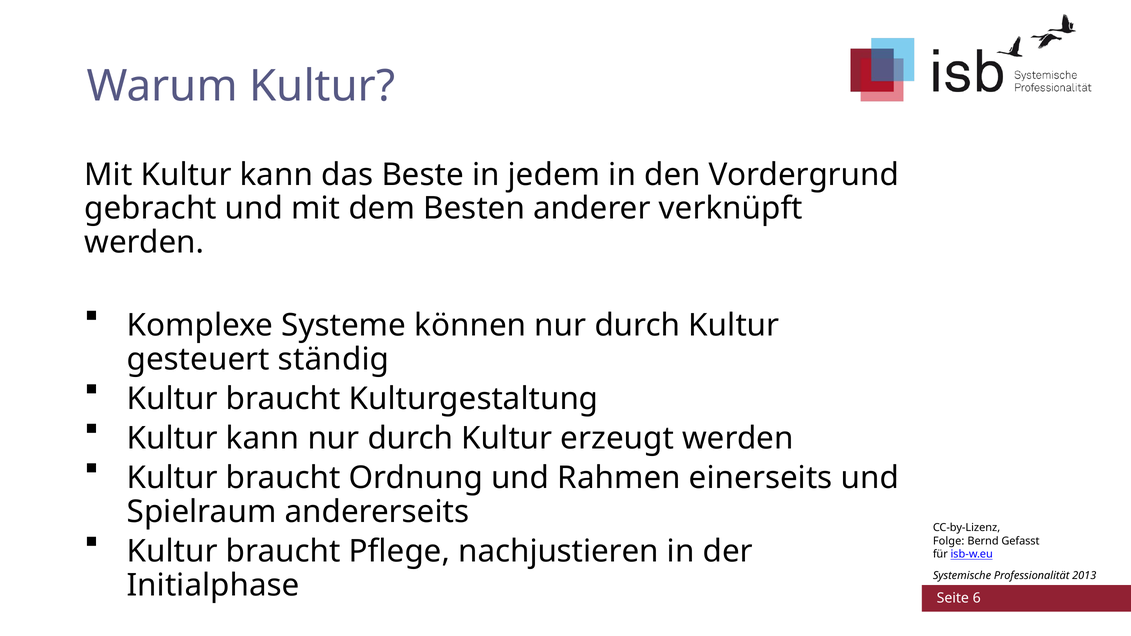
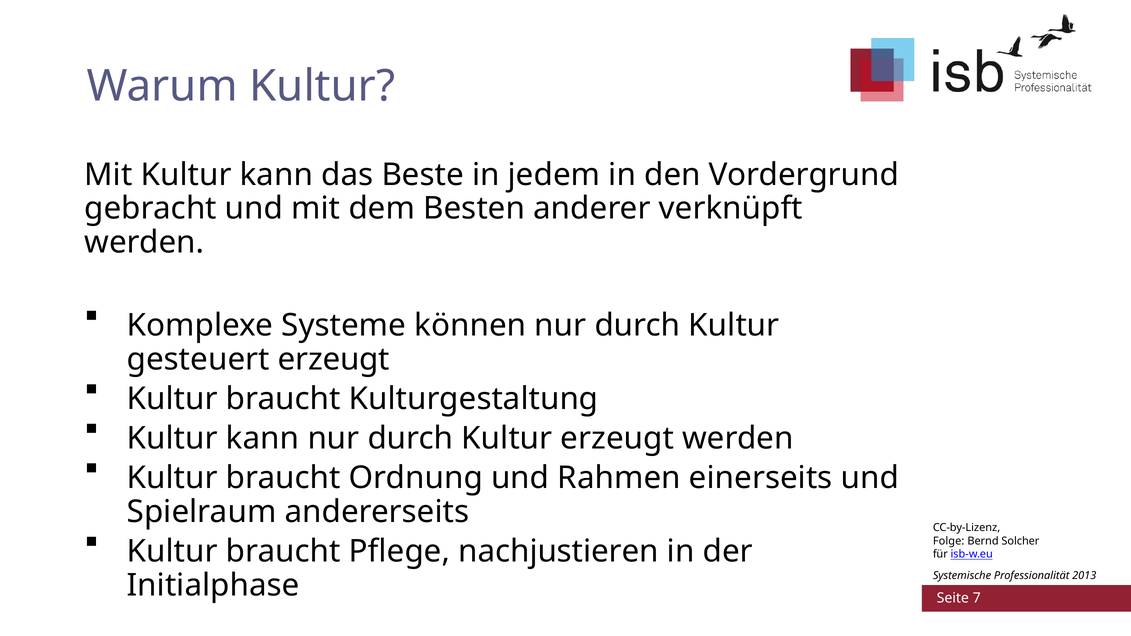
gesteuert ständig: ständig -> erzeugt
Gefasst: Gefasst -> Solcher
6: 6 -> 7
